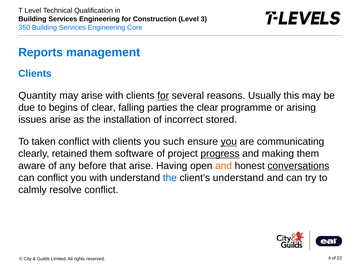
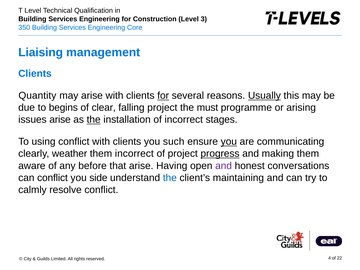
Reports: Reports -> Liaising
Usually underline: none -> present
falling parties: parties -> project
the clear: clear -> must
the at (94, 120) underline: none -> present
stored: stored -> stages
taken: taken -> using
retained: retained -> weather
them software: software -> incorrect
and at (224, 166) colour: orange -> purple
conversations underline: present -> none
you with: with -> side
client’s understand: understand -> maintaining
